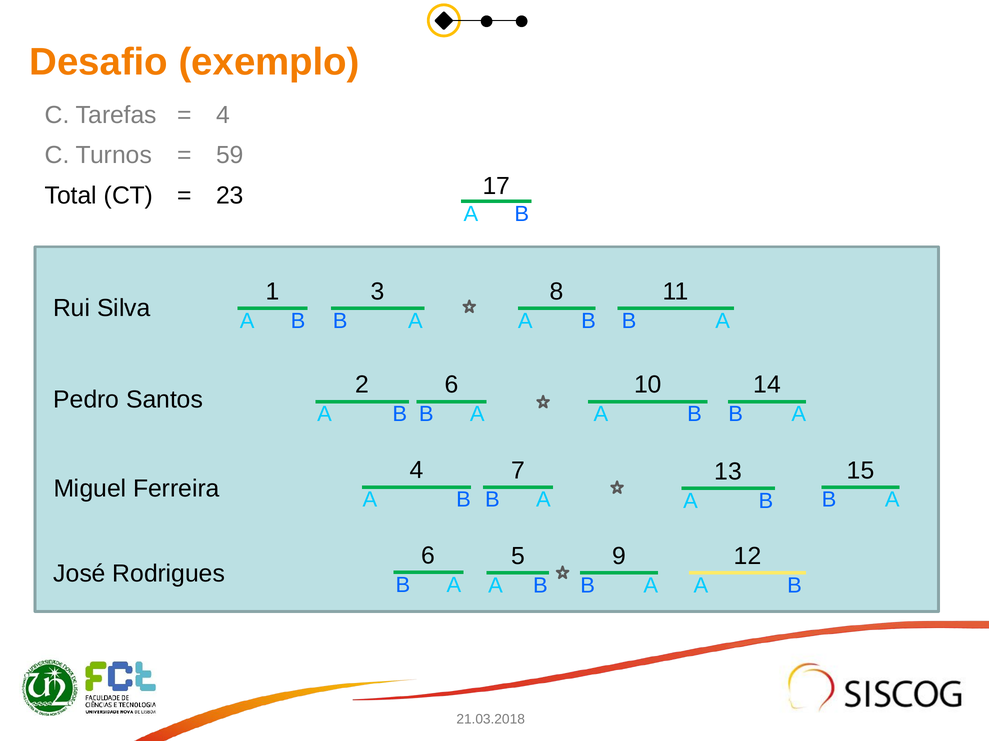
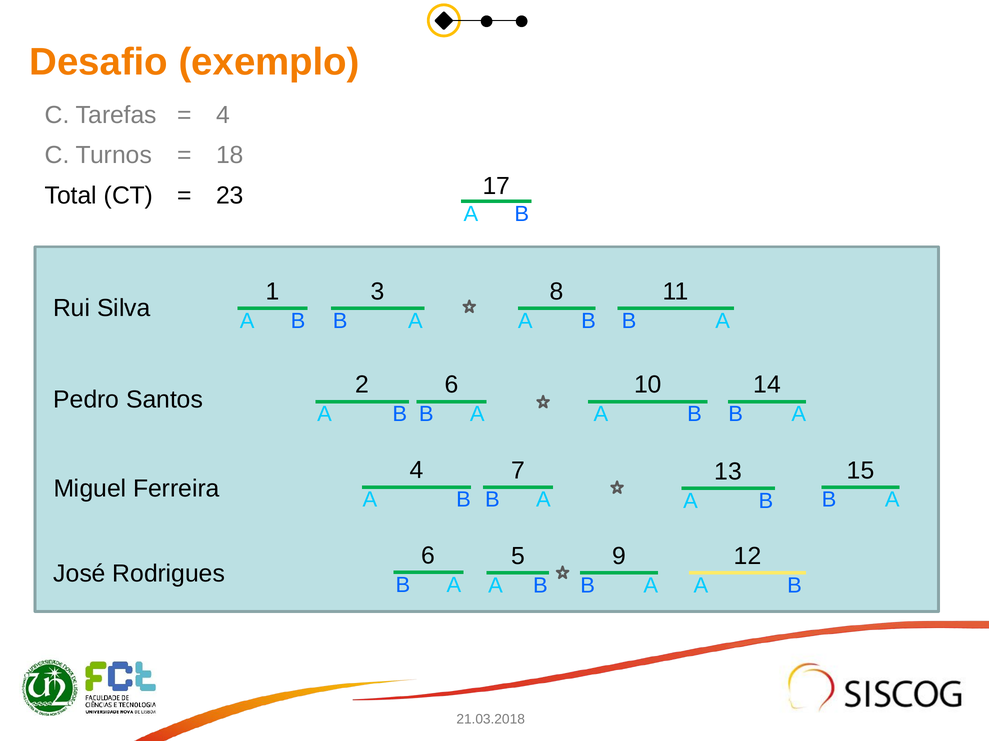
59: 59 -> 18
